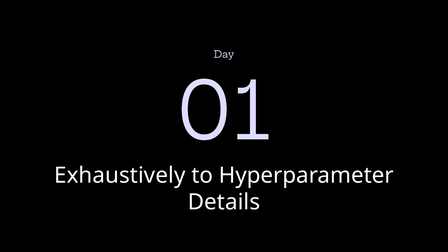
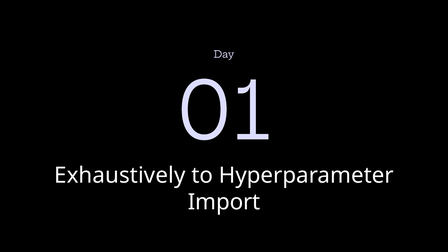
Details: Details -> Import
